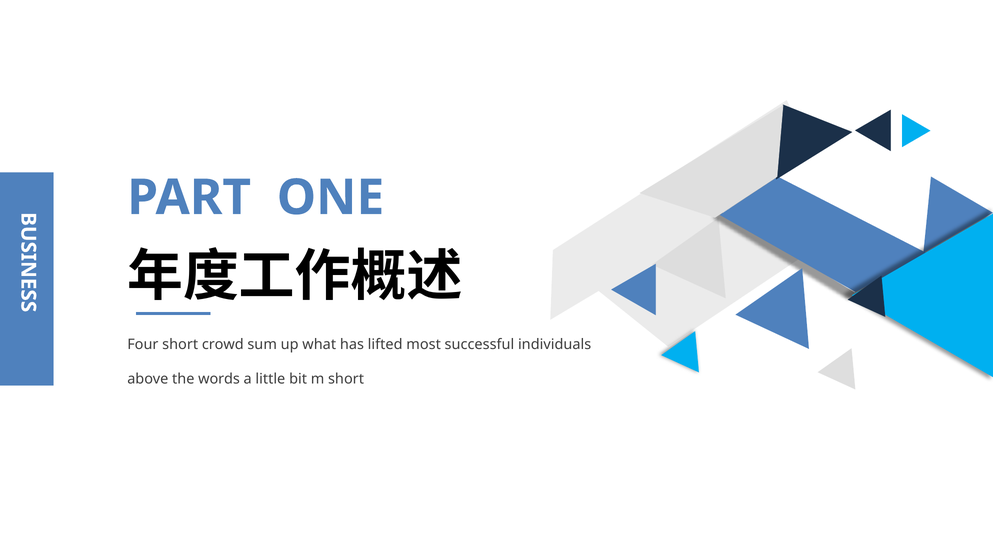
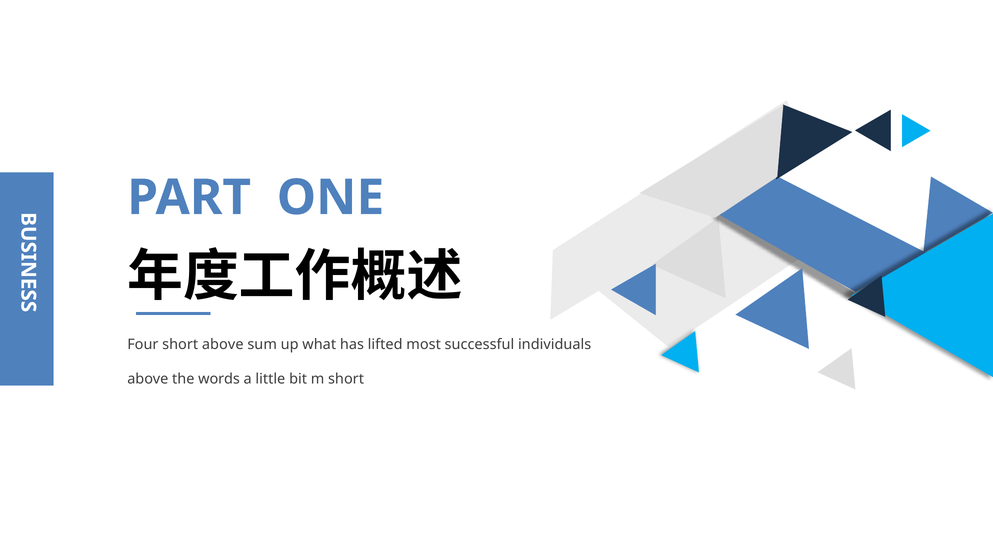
short crowd: crowd -> above
